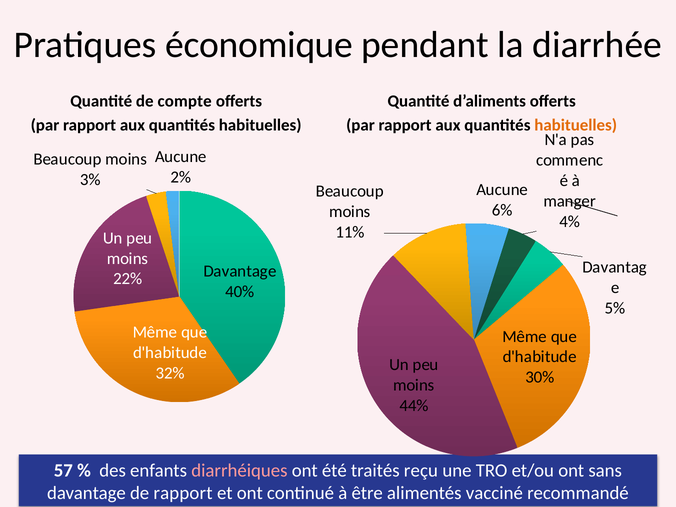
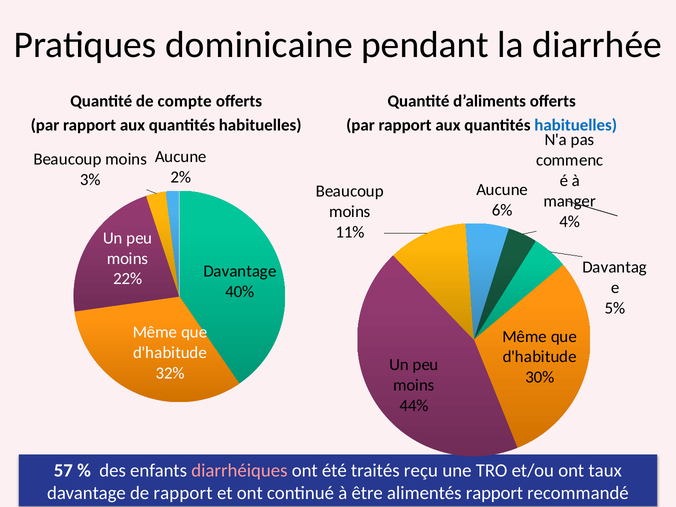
économique: économique -> dominicaine
habituelles at (576, 125) colour: orange -> blue
sans: sans -> taux
alimentés vacciné: vacciné -> rapport
